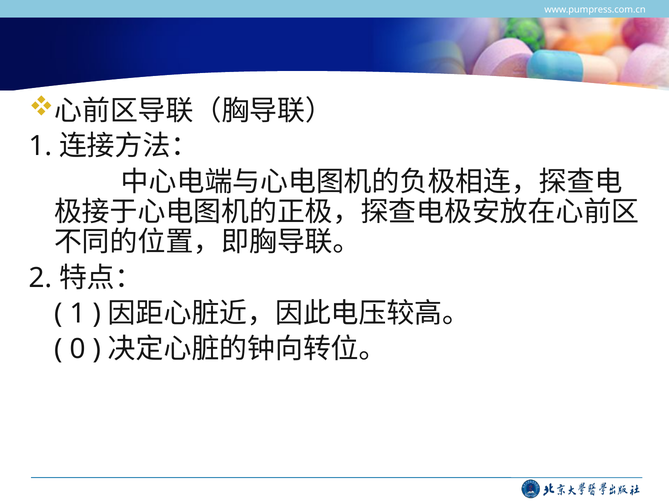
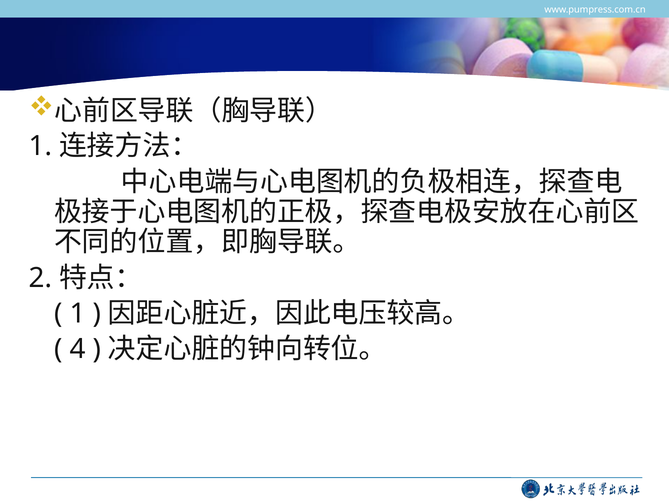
0: 0 -> 4
